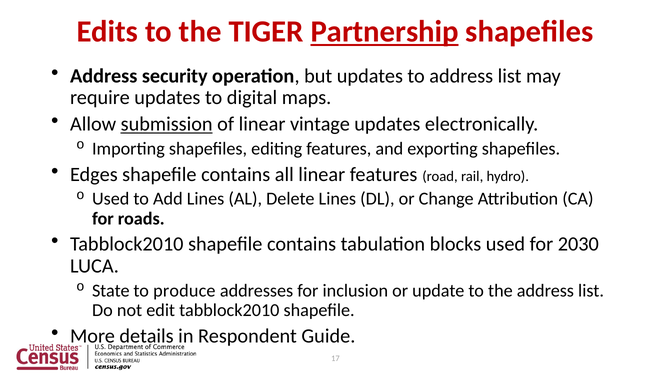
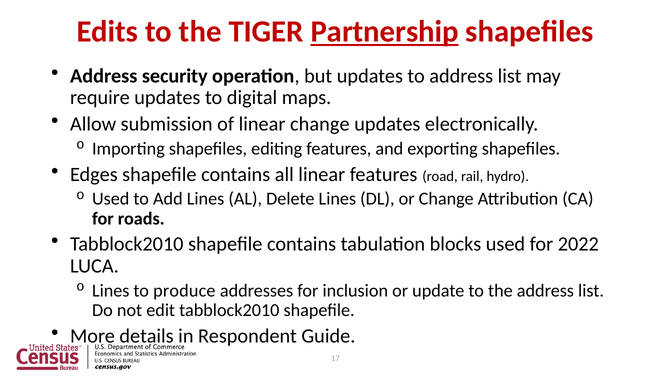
submission underline: present -> none
linear vintage: vintage -> change
2030: 2030 -> 2022
State at (111, 290): State -> Lines
